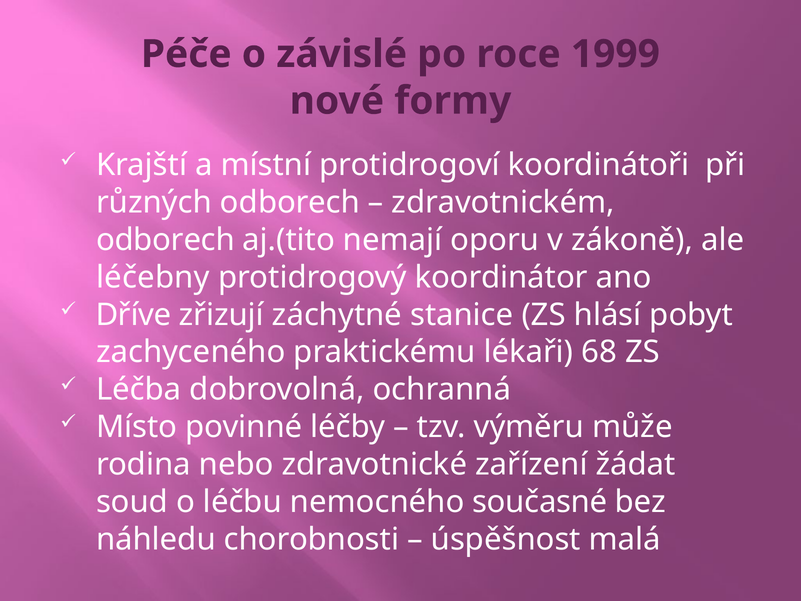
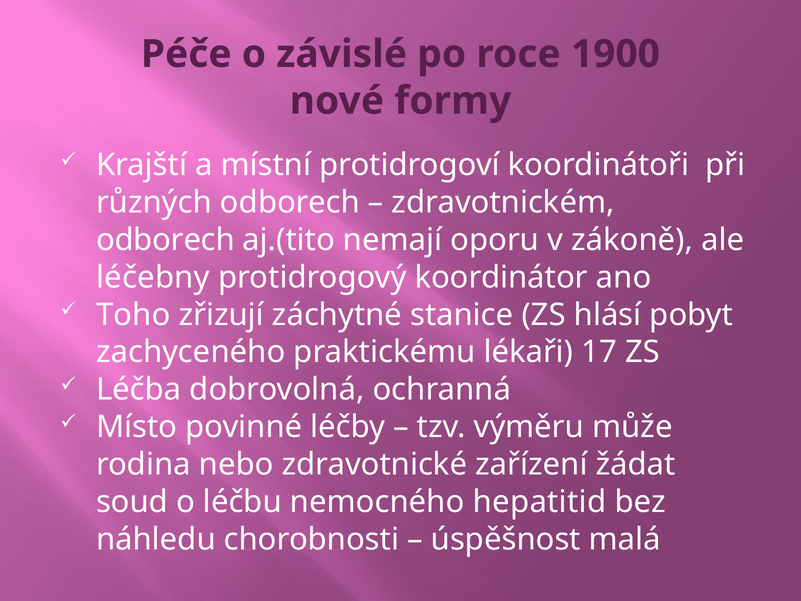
1999: 1999 -> 1900
Dříve: Dříve -> Toho
68: 68 -> 17
současné: současné -> hepatitid
